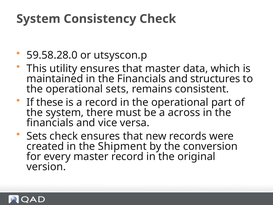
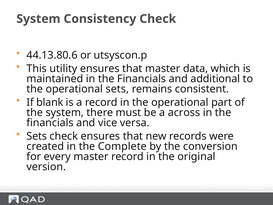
59.58.28.0: 59.58.28.0 -> 44.13.80.6
structures: structures -> additional
these: these -> blank
Shipment: Shipment -> Complete
